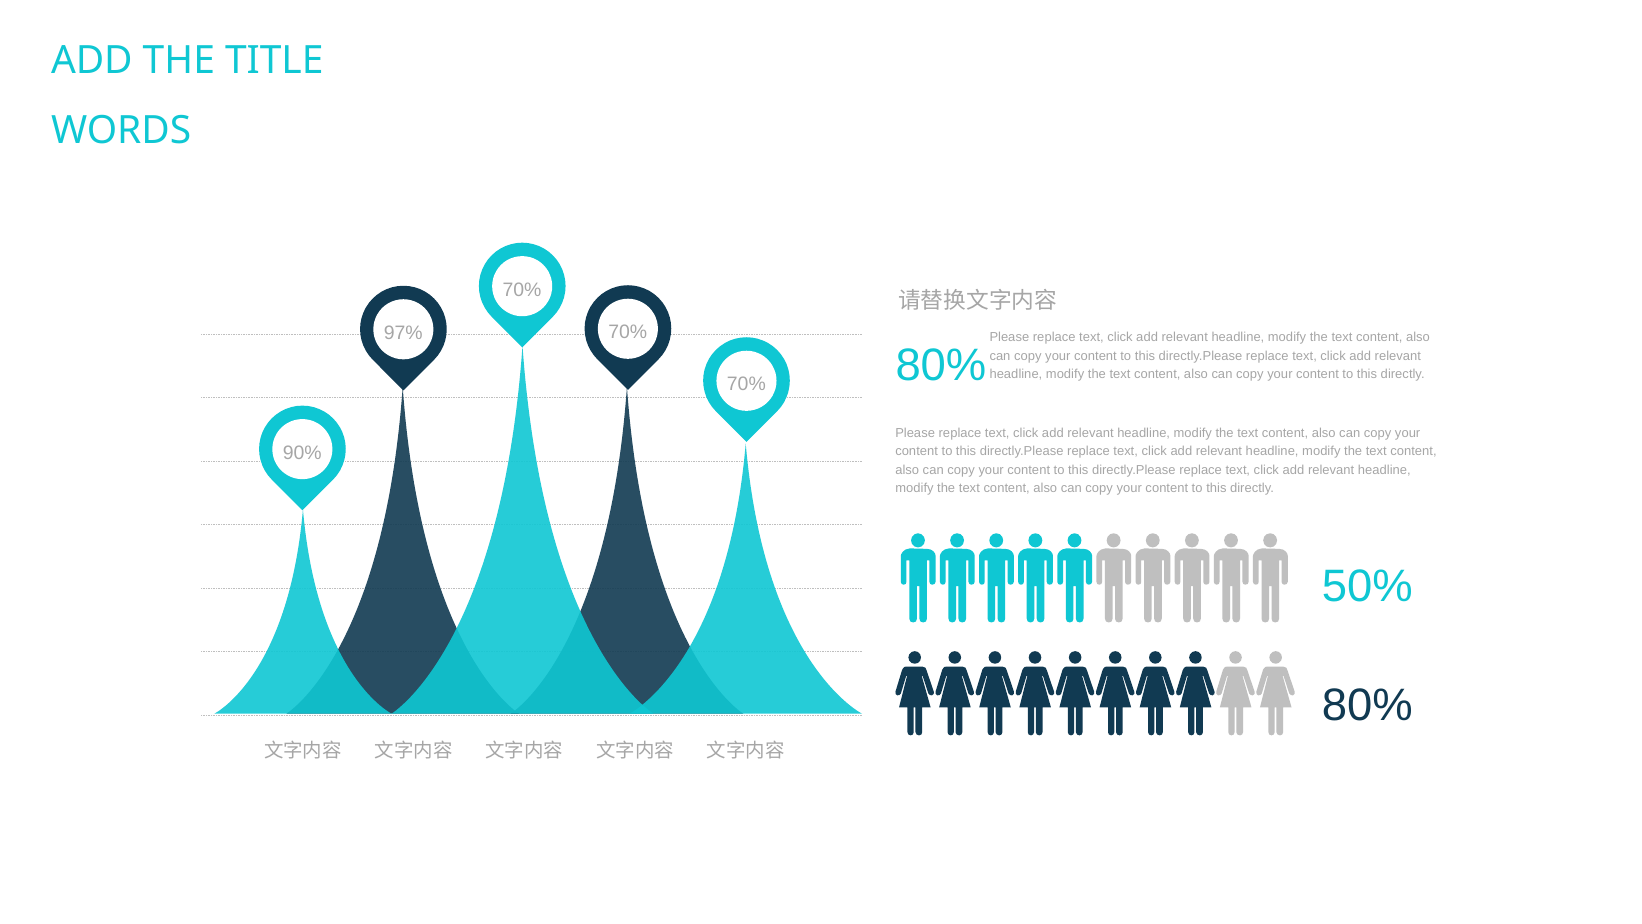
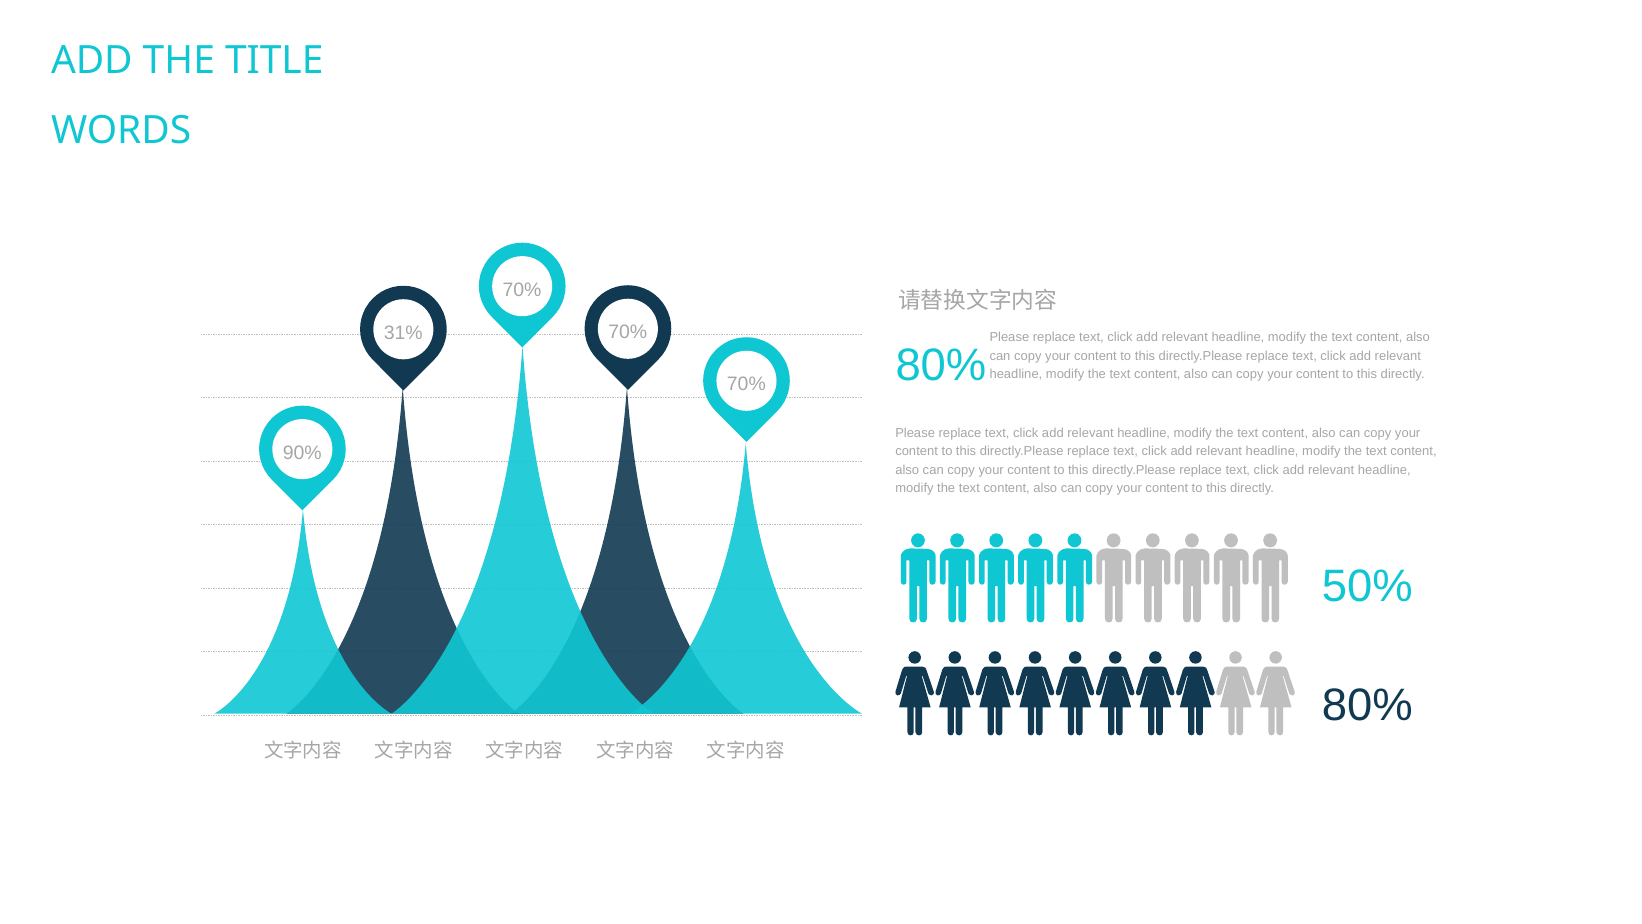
97%: 97% -> 31%
